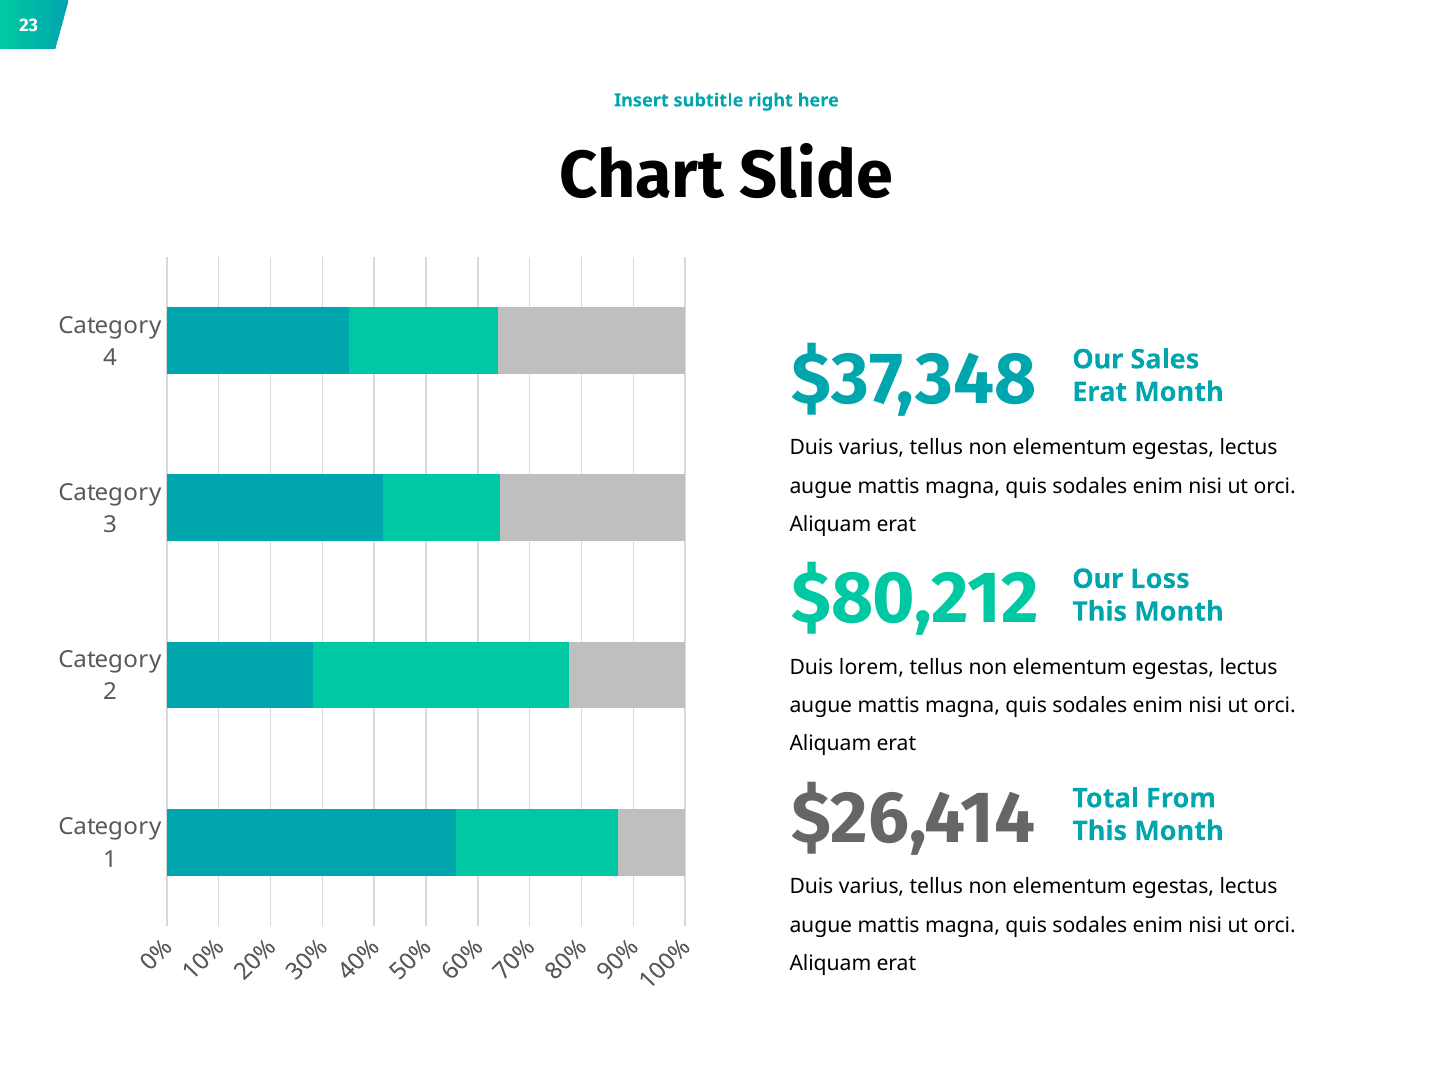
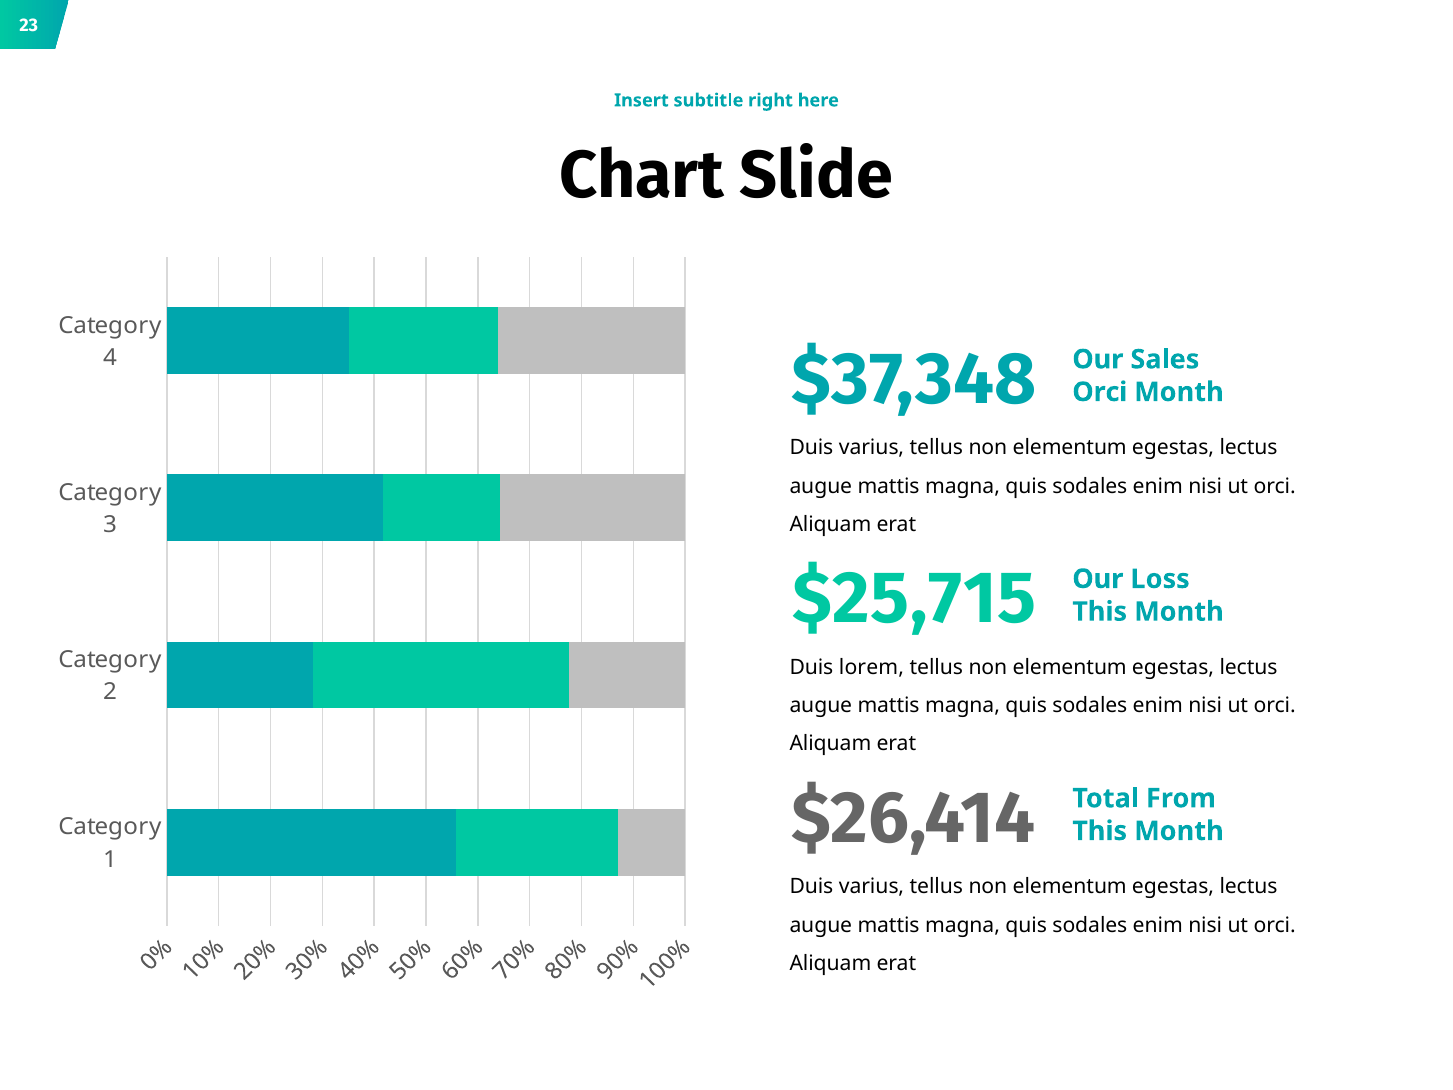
Erat at (1100, 392): Erat -> Orci
$80,212: $80,212 -> $25,715
